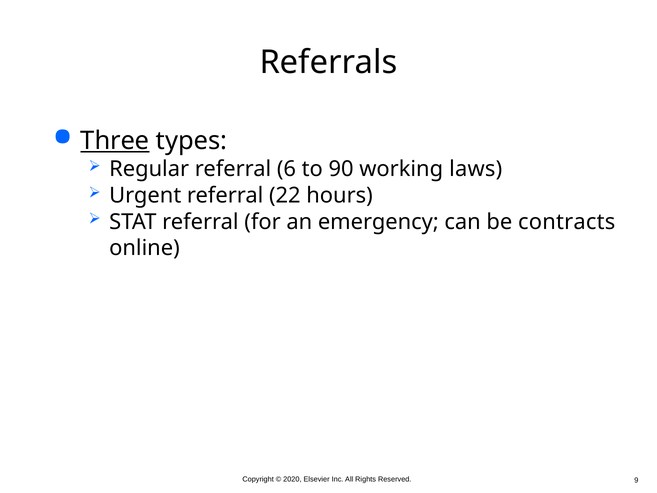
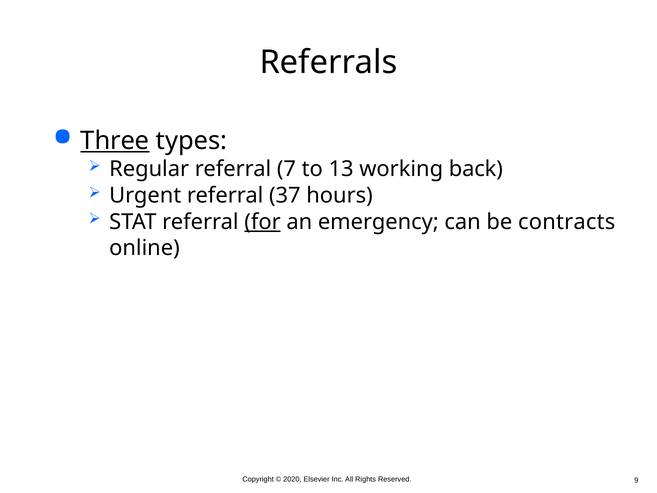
6: 6 -> 7
90: 90 -> 13
laws: laws -> back
22: 22 -> 37
for underline: none -> present
